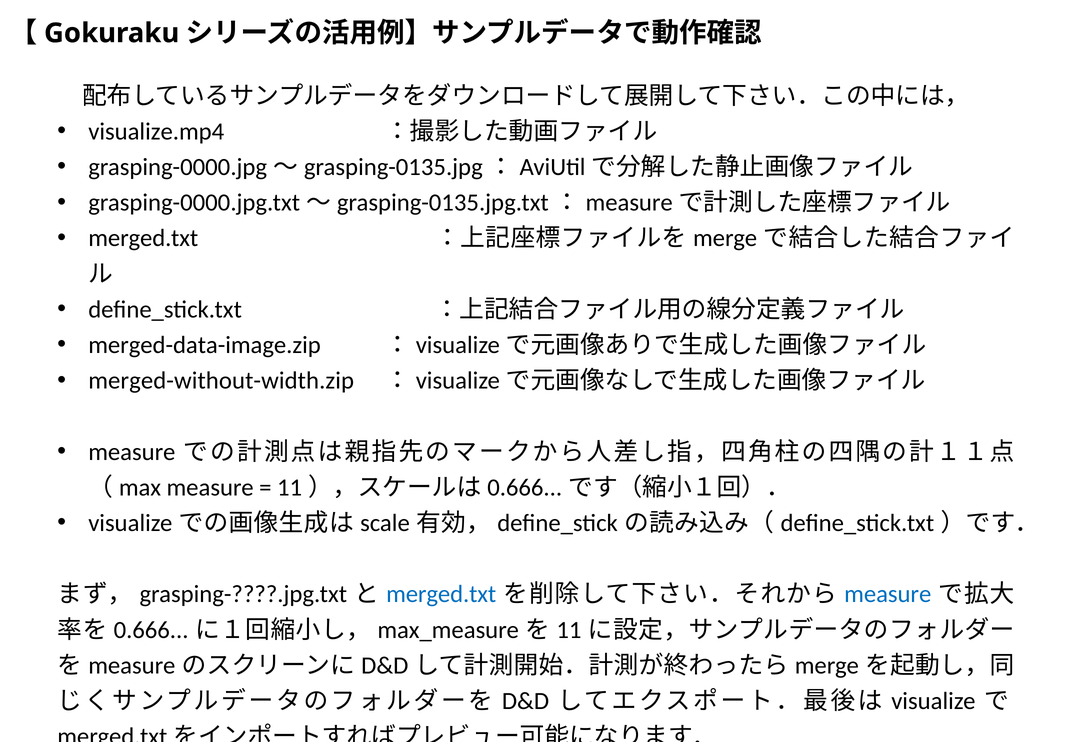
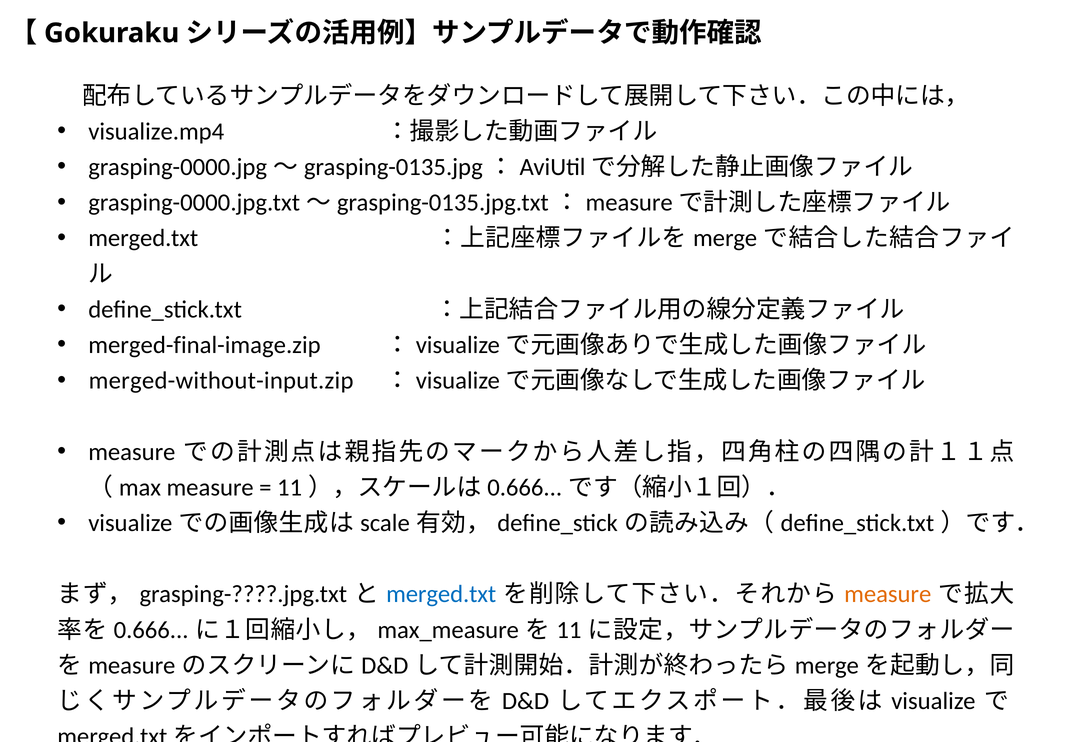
merged-data-image.zip: merged-data-image.zip -> merged-final-image.zip
merged-without-width.zip: merged-without-width.zip -> merged-without-input.zip
measure at (888, 594) colour: blue -> orange
